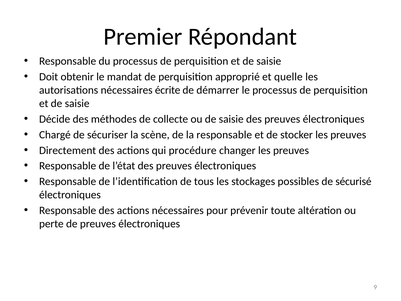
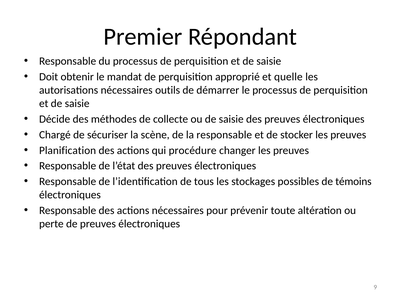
écrite: écrite -> outils
Directement: Directement -> Planification
sécurisé: sécurisé -> témoins
